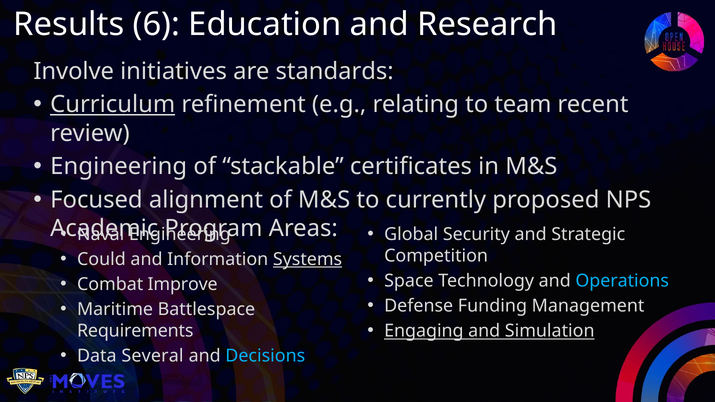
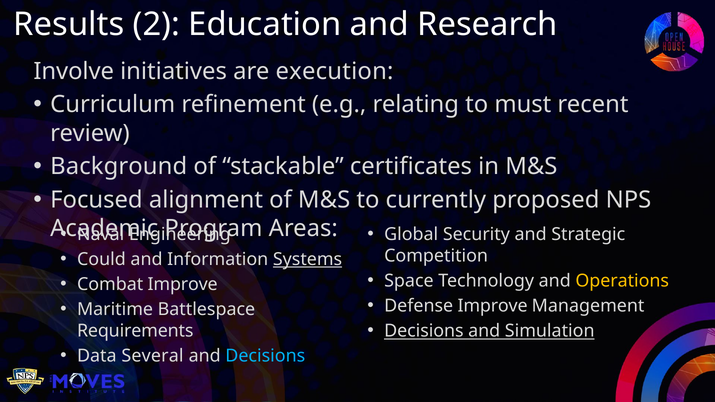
6: 6 -> 2
standards: standards -> execution
Curriculum underline: present -> none
team: team -> must
Engineering at (119, 167): Engineering -> Background
Operations colour: light blue -> yellow
Defense Funding: Funding -> Improve
Engaging at (424, 331): Engaging -> Decisions
